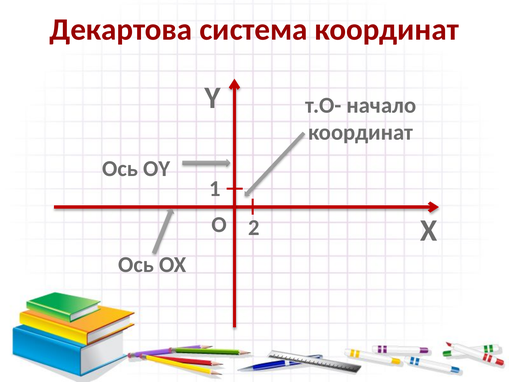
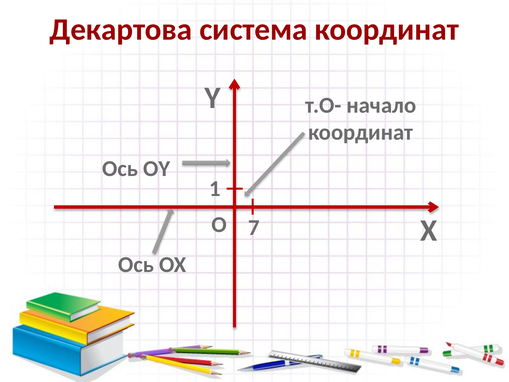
2: 2 -> 7
